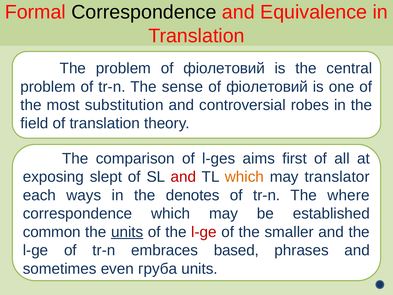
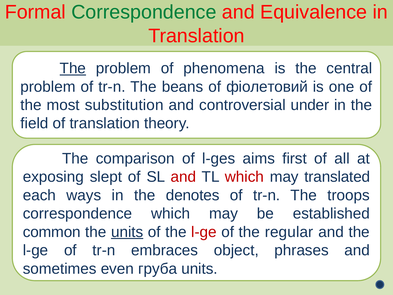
Correspondence at (144, 12) colour: black -> green
The at (73, 68) underline: none -> present
problem of фіолетовий: фіолетовий -> phenomena
sense: sense -> beans
robes: robes -> under
which at (244, 177) colour: orange -> red
translator: translator -> translated
where: where -> troops
smaller: smaller -> regular
based: based -> object
